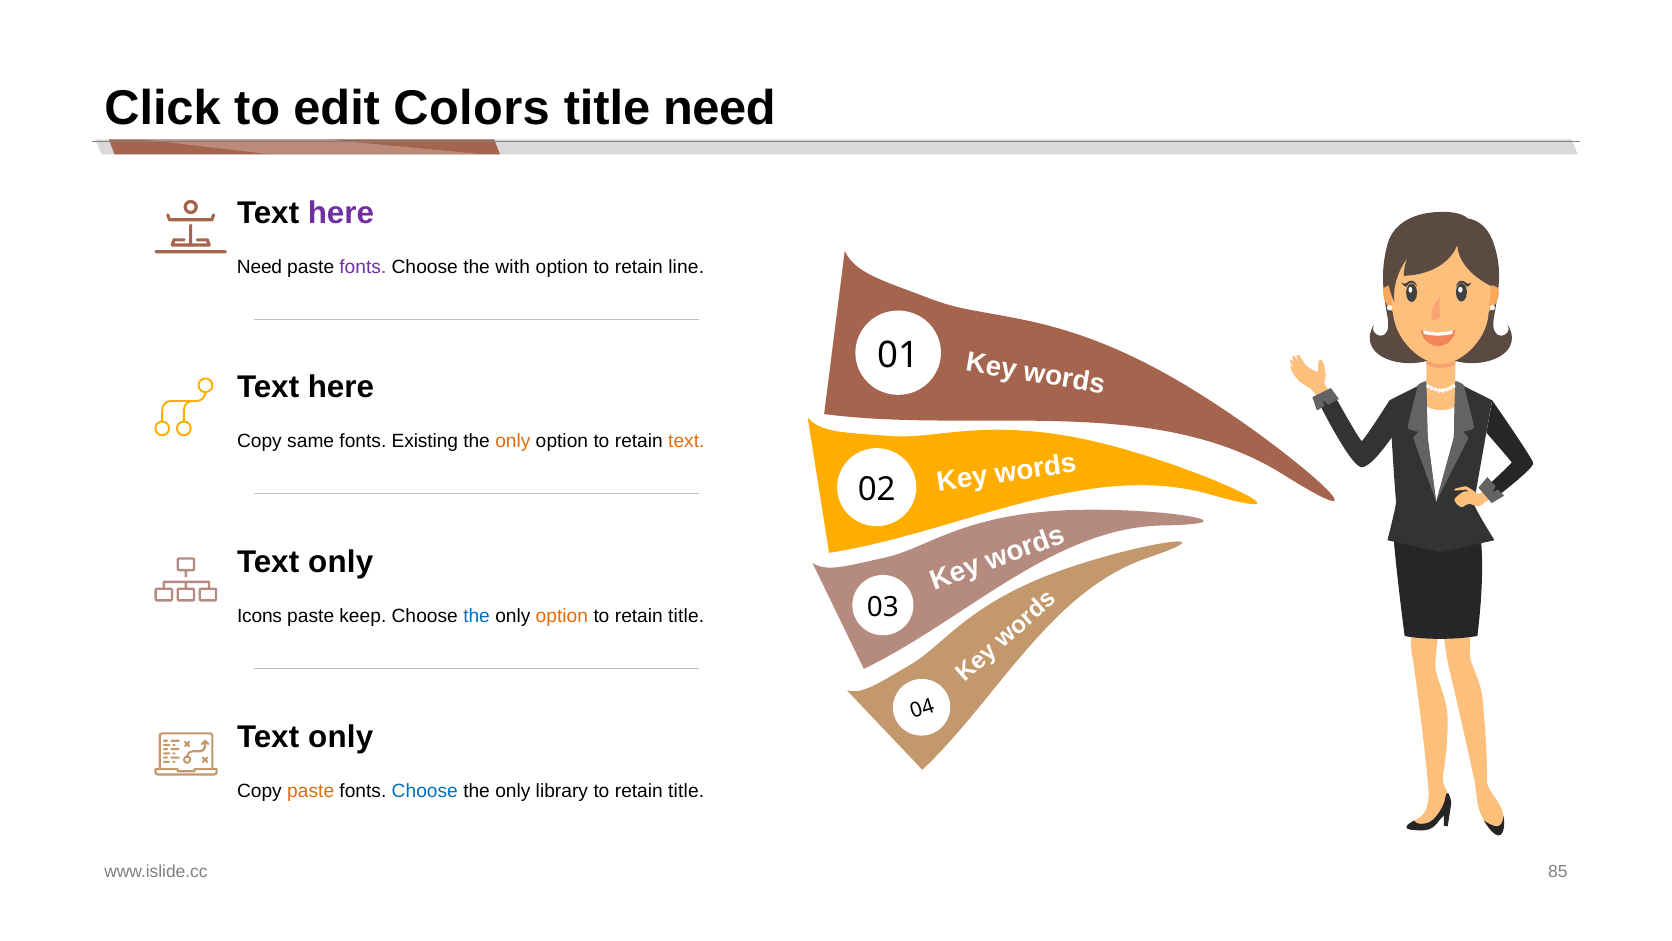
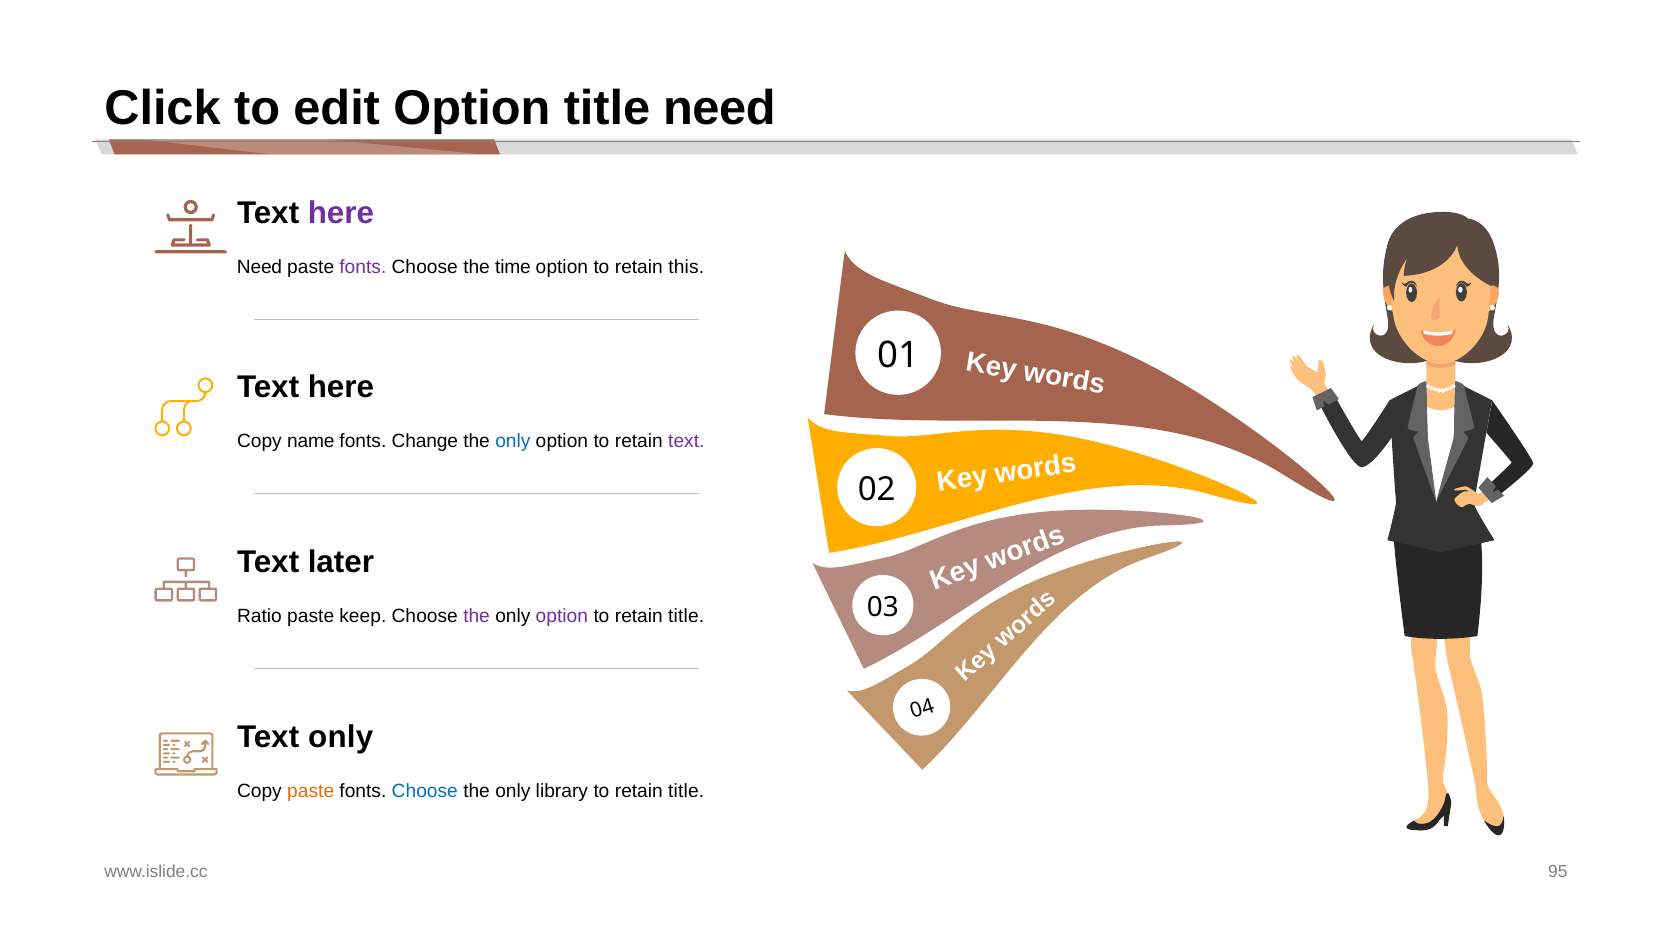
edit Colors: Colors -> Option
with: with -> time
line: line -> this
same: same -> name
Existing: Existing -> Change
only at (513, 441) colour: orange -> blue
text at (686, 441) colour: orange -> purple
only at (341, 562): only -> later
Icons: Icons -> Ratio
the at (477, 616) colour: blue -> purple
option at (562, 616) colour: orange -> purple
85: 85 -> 95
